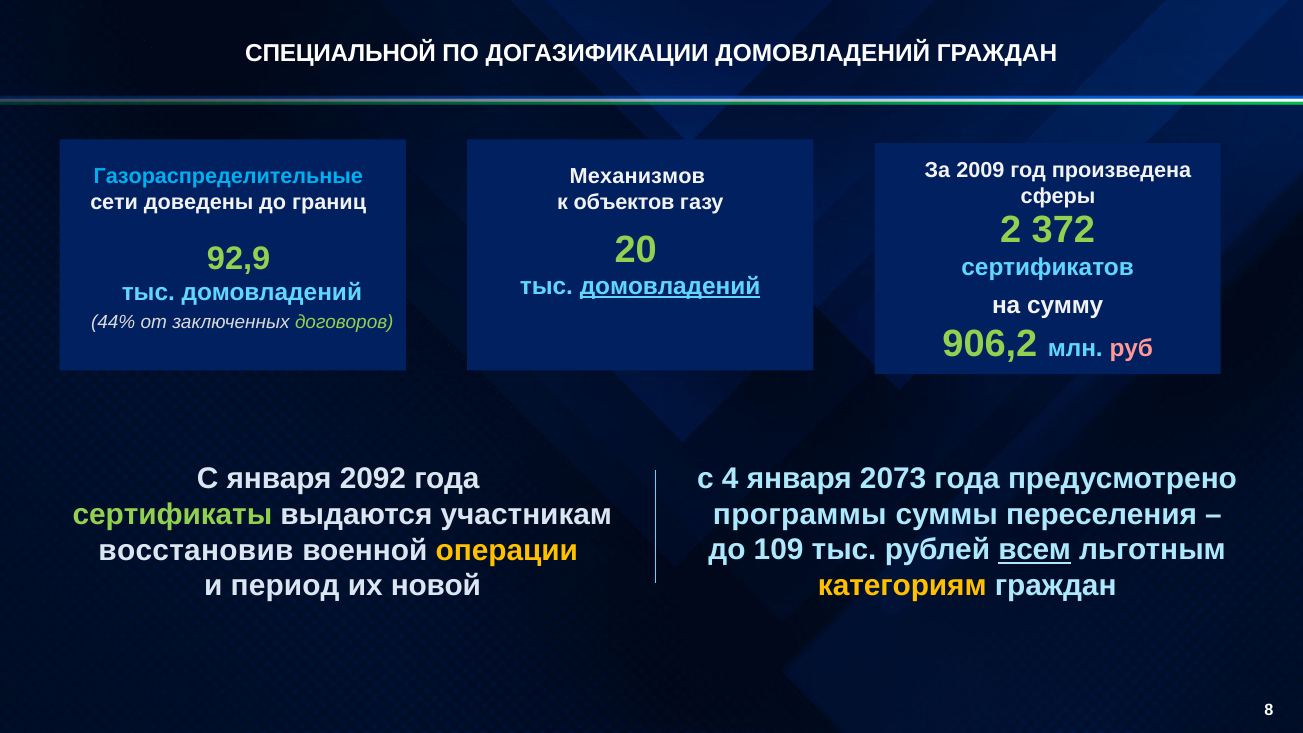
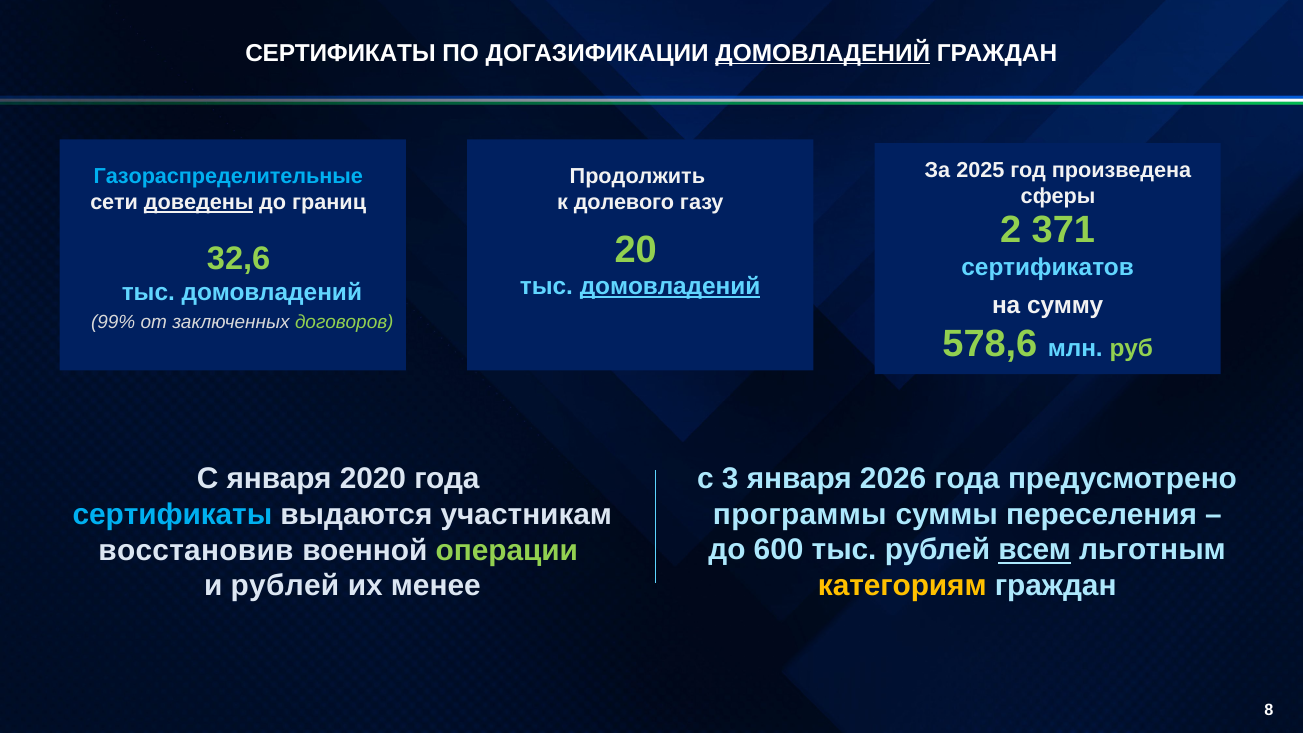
СПЕЦИАЛЬНОЙ at (341, 53): СПЕЦИАЛЬНОЙ -> СЕРТИФИКАТЫ
ДОМОВЛАДЕНИЙ at (823, 53) underline: none -> present
2009: 2009 -> 2025
Механизмов: Механизмов -> Продолжить
объектов: объектов -> долевого
доведены underline: none -> present
372: 372 -> 371
92,9: 92,9 -> 32,6
44%: 44% -> 99%
906,2: 906,2 -> 578,6
руб colour: pink -> light green
4: 4 -> 3
2073: 2073 -> 2026
2092: 2092 -> 2020
сертификаты at (172, 514) colour: light green -> light blue
109: 109 -> 600
операции colour: yellow -> light green
и период: период -> рублей
новой: новой -> менее
